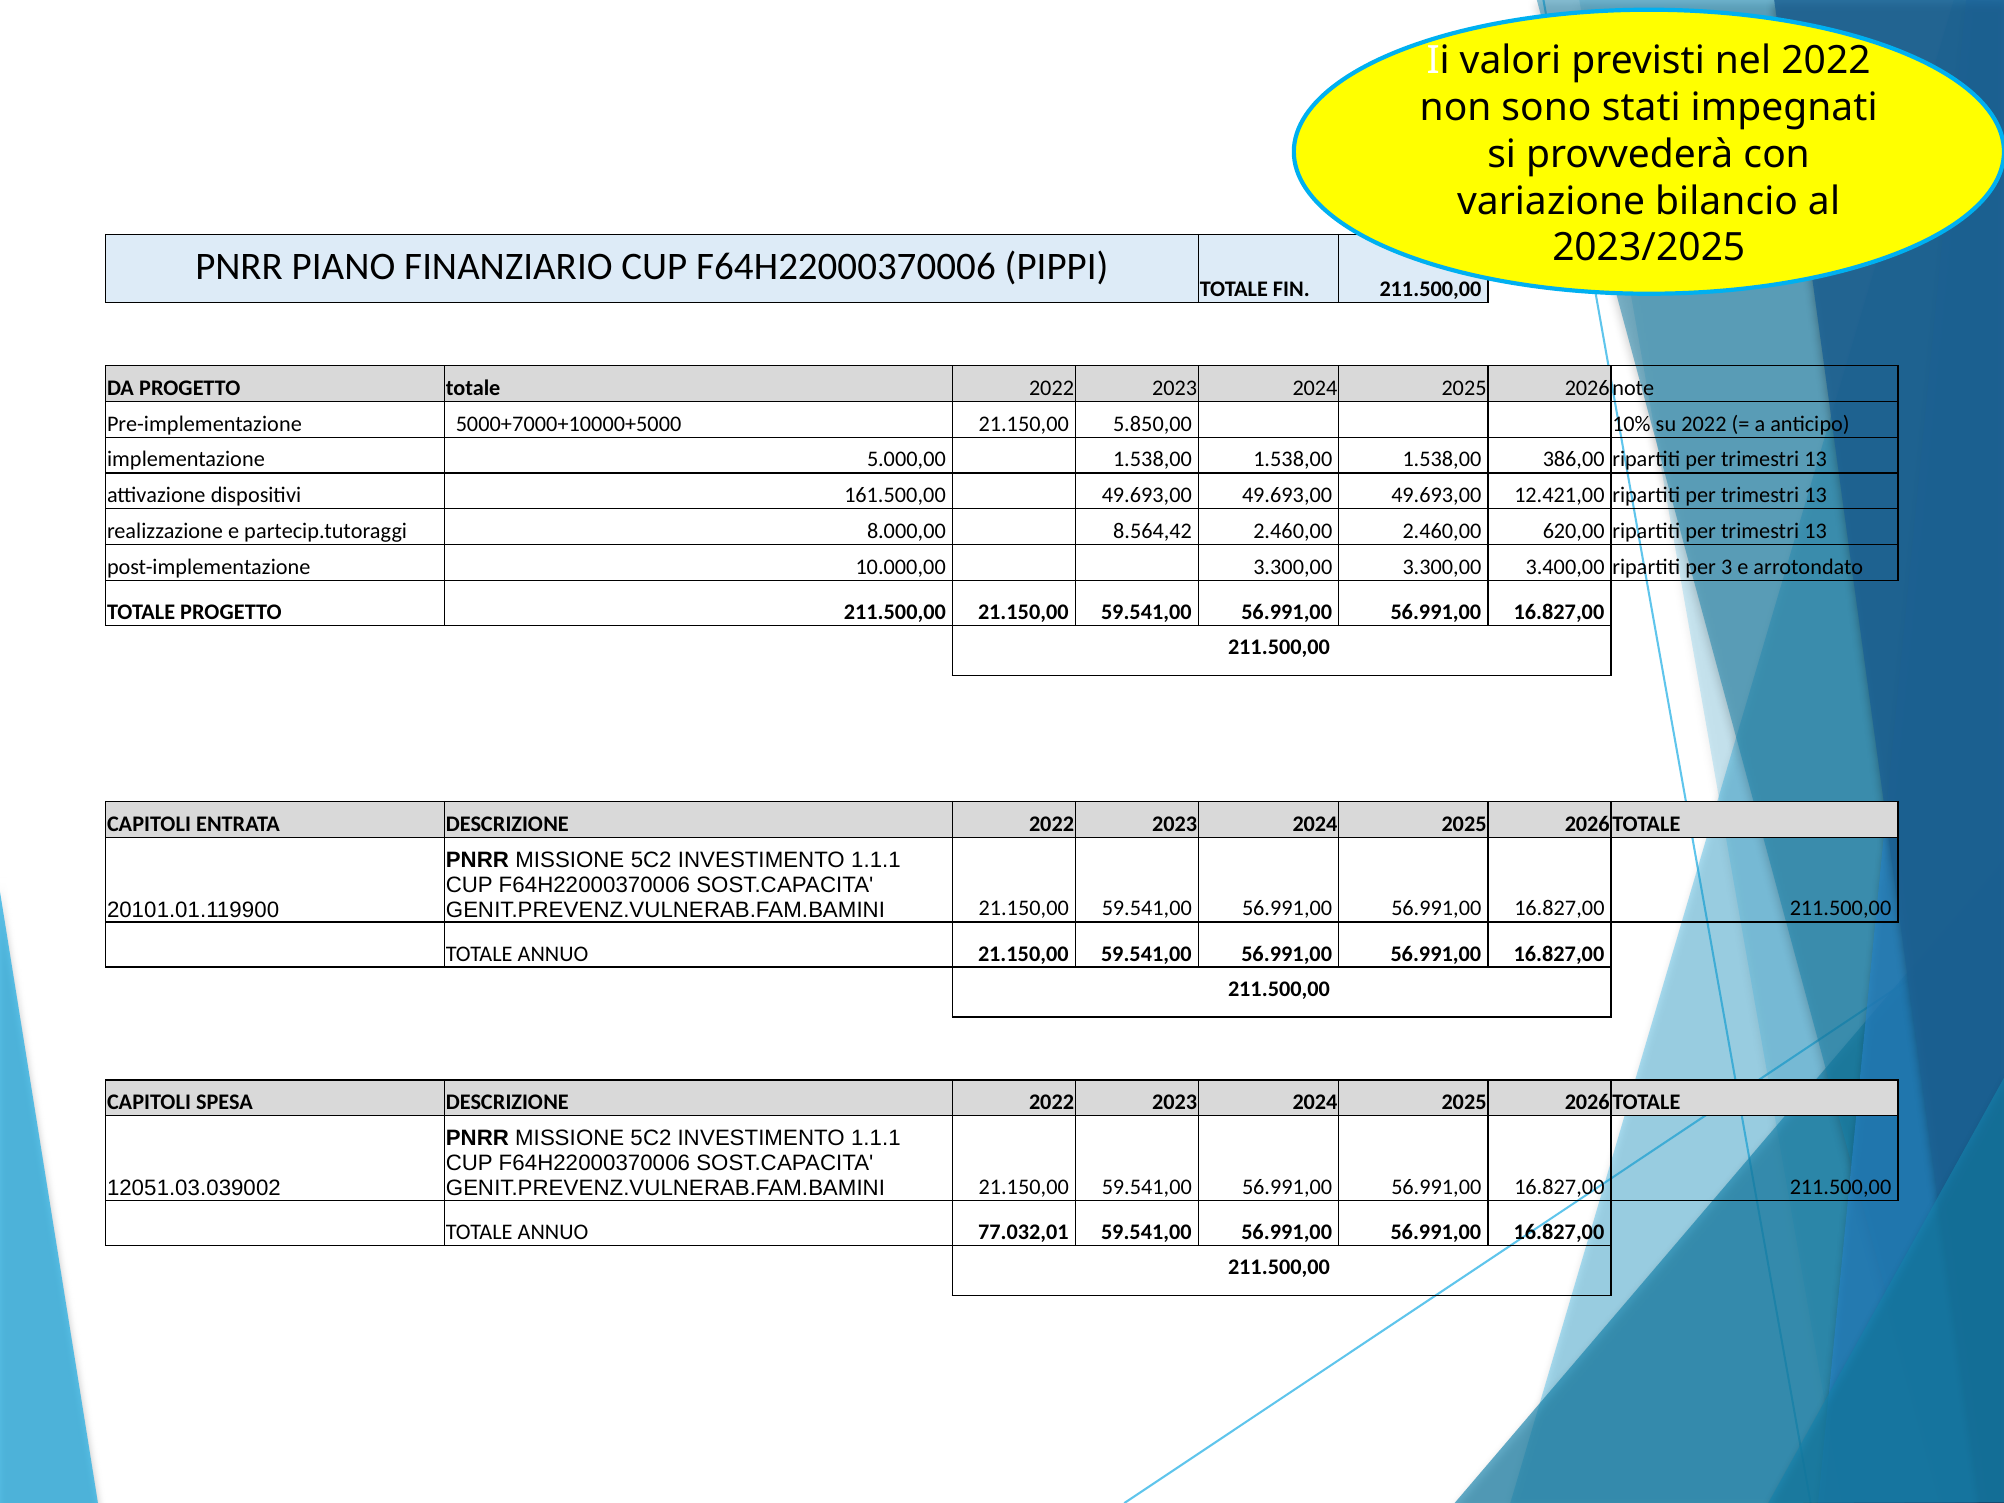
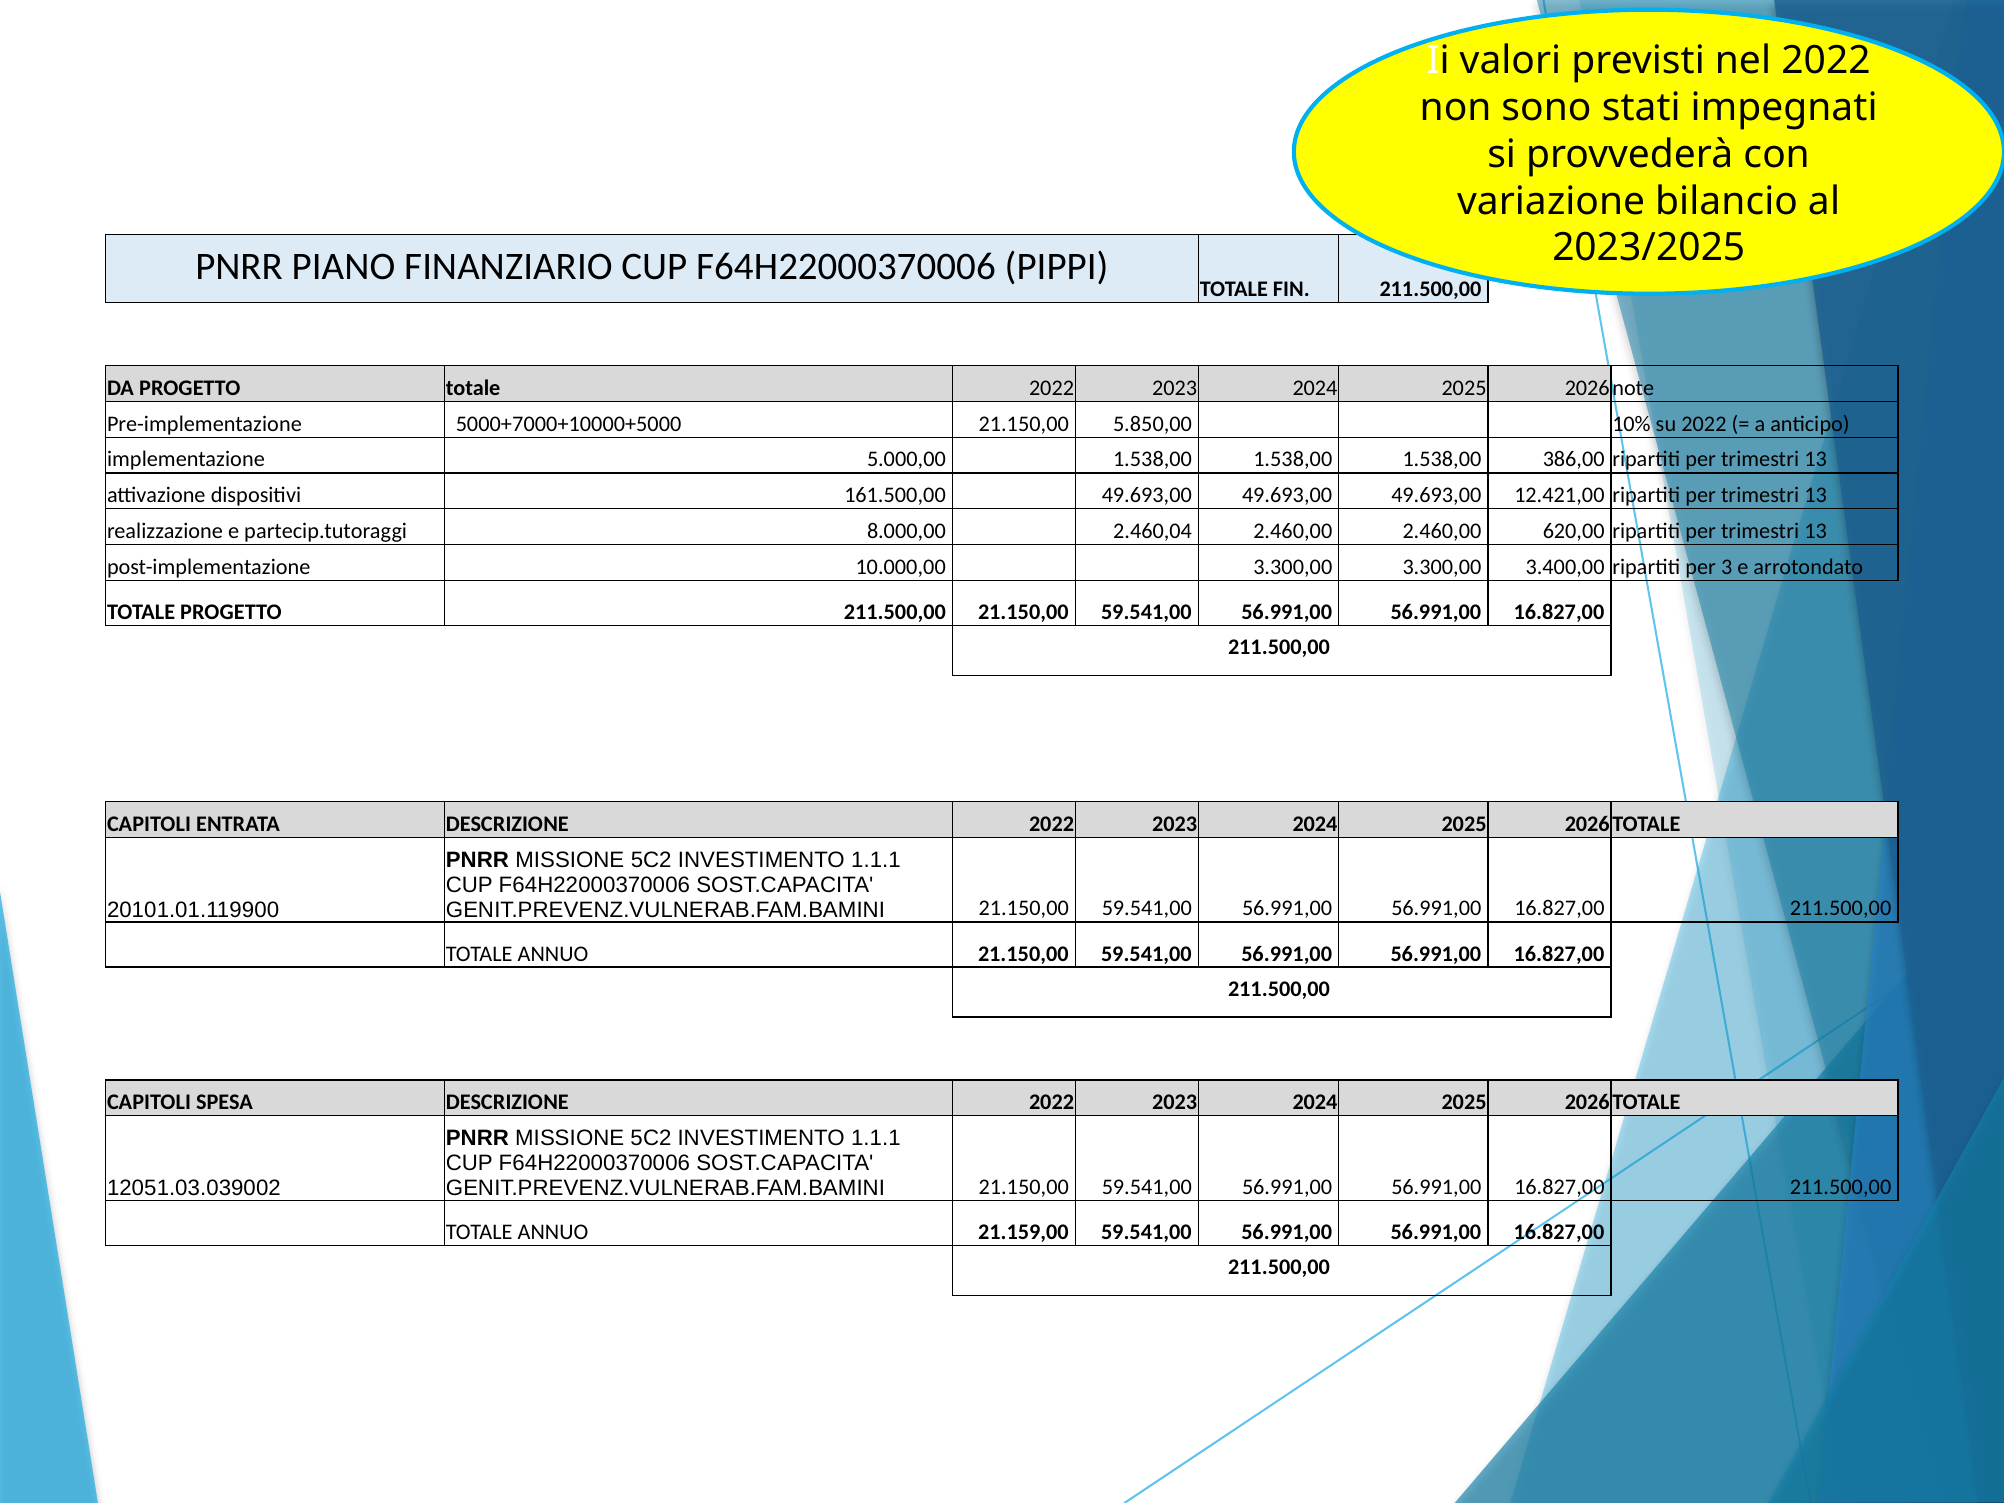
8.564,42: 8.564,42 -> 2.460,04
77.032,01: 77.032,01 -> 21.159,00
